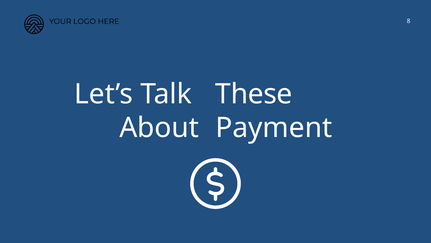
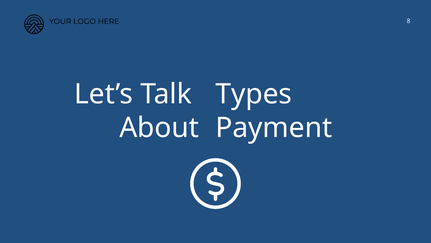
These: These -> Types
